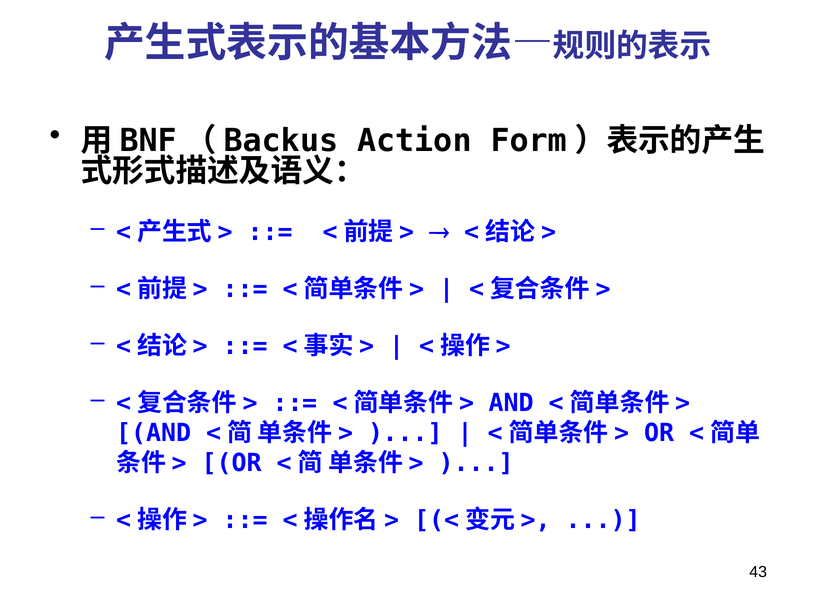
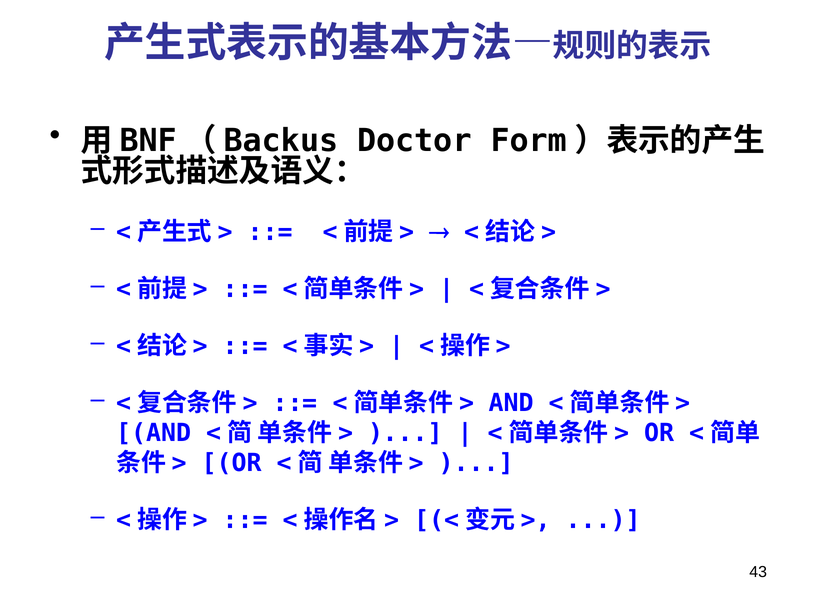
Action: Action -> Doctor
